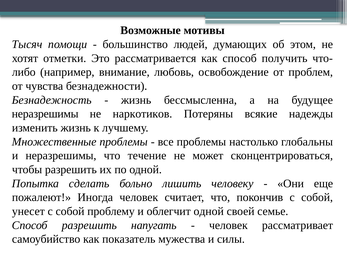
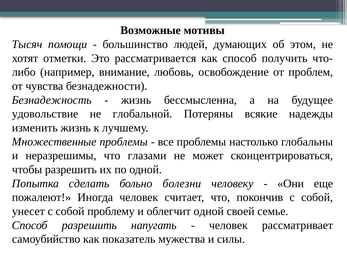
неразрешимы at (45, 114): неразрешимы -> удовольствие
наркотиков: наркотиков -> глобальной
течение: течение -> глазами
лишить: лишить -> болезни
